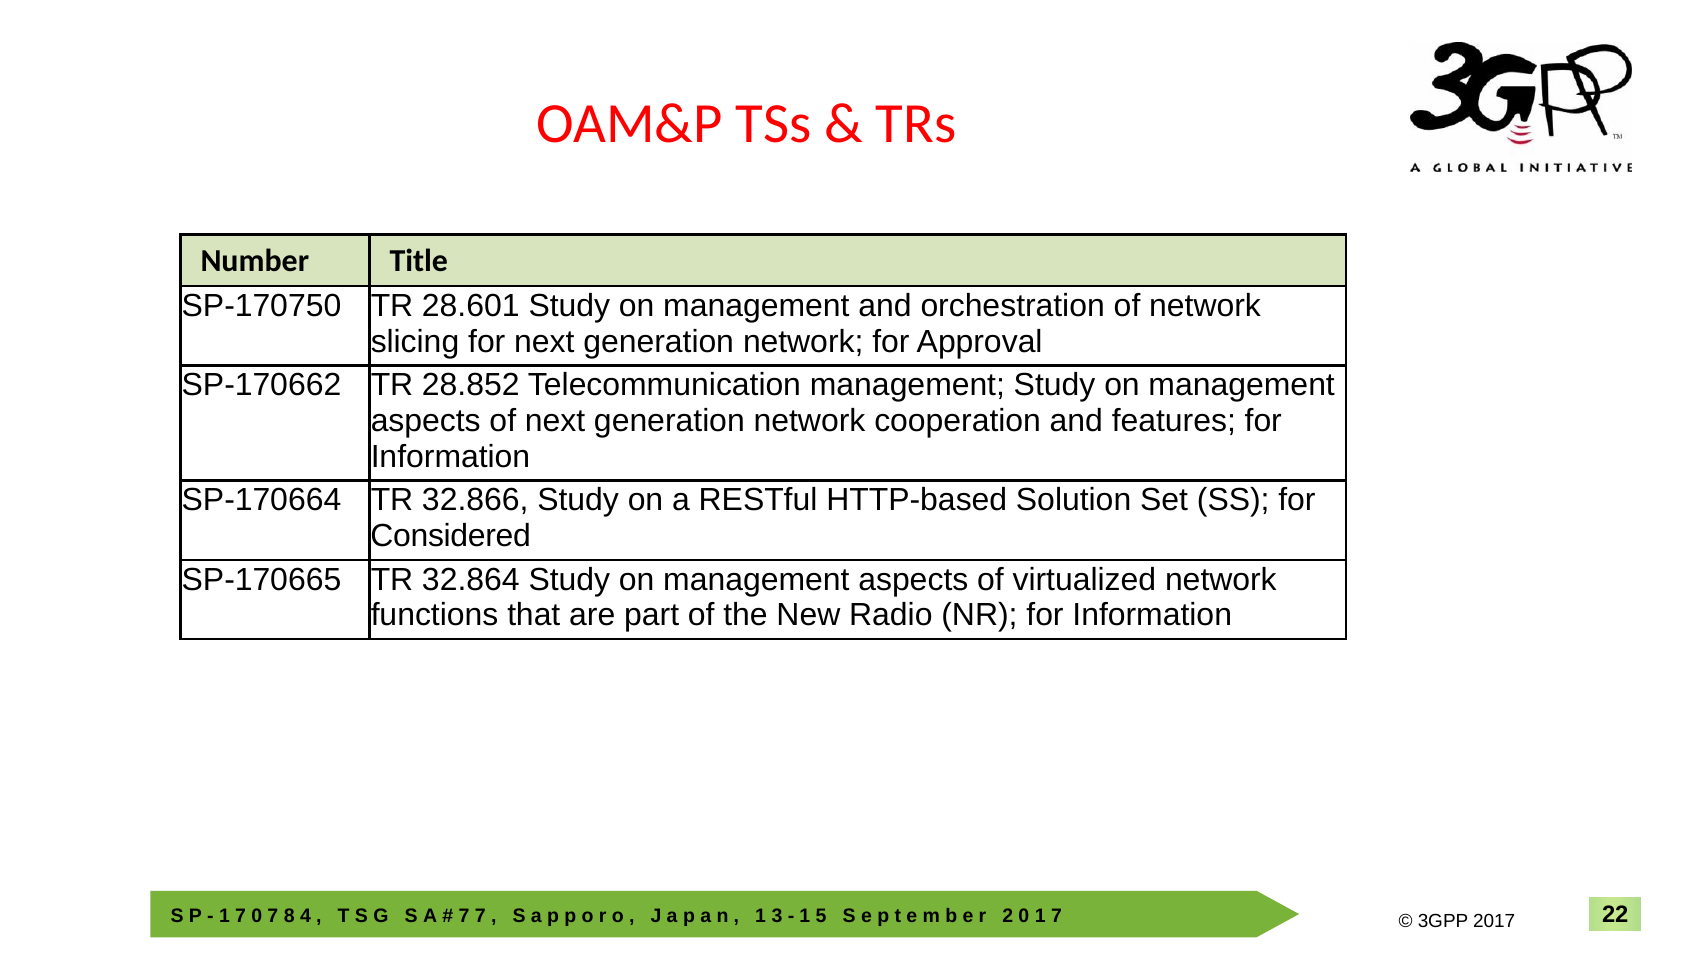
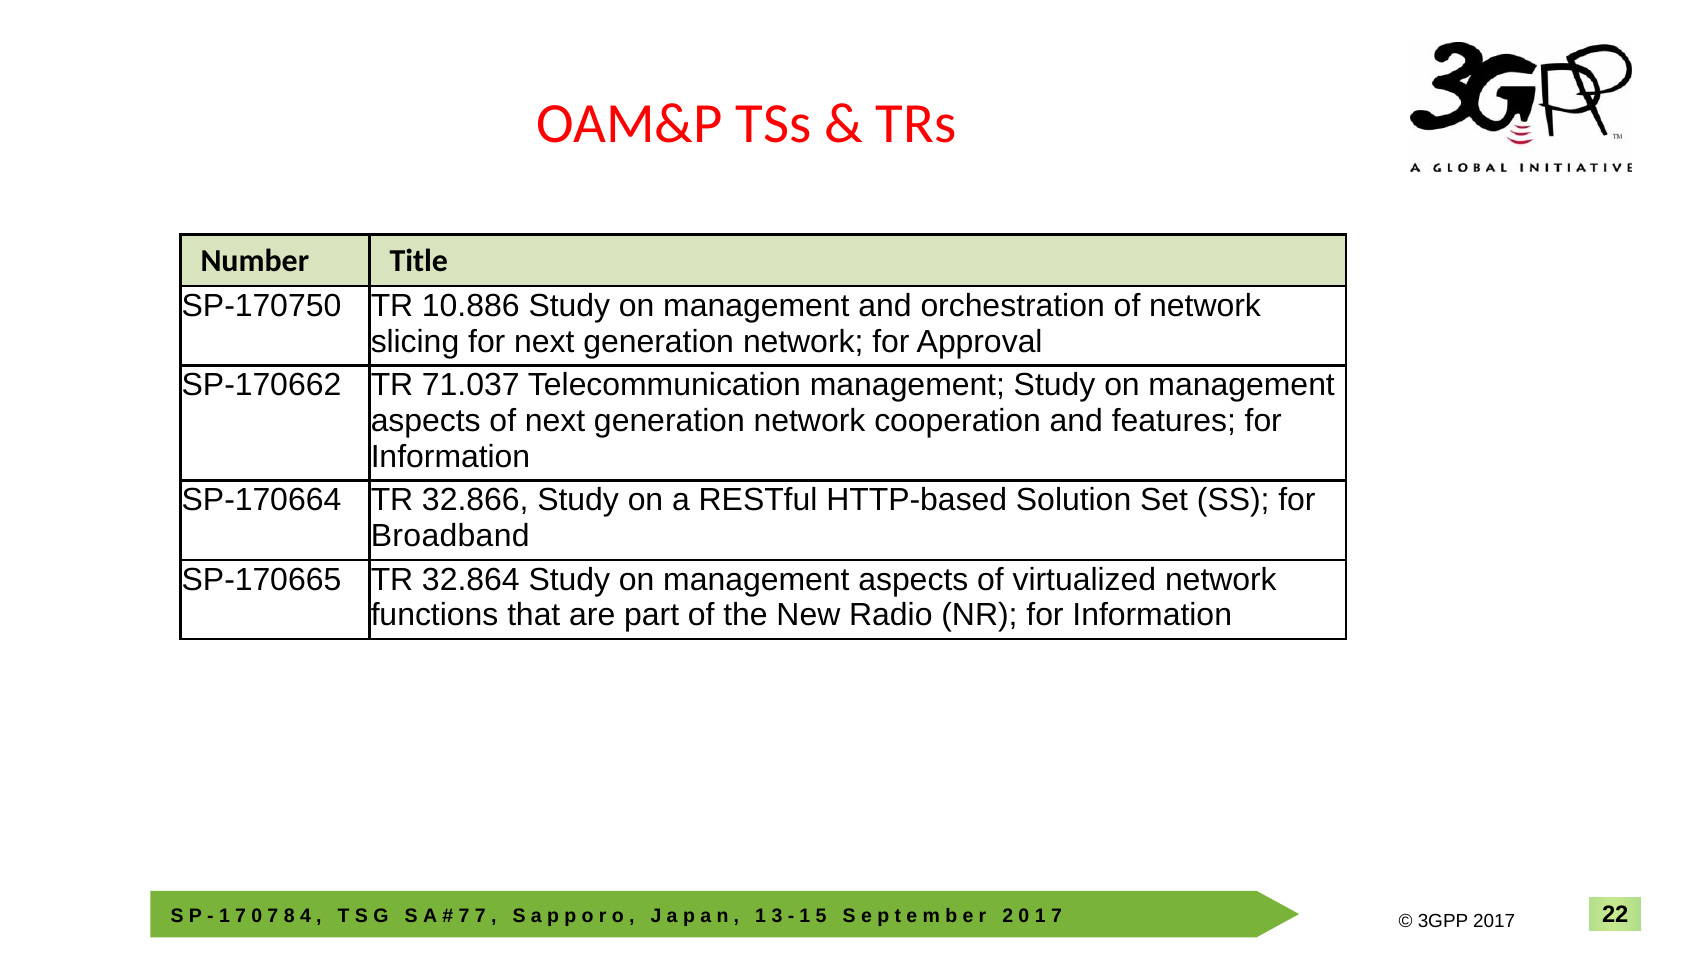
28.601: 28.601 -> 10.886
28.852: 28.852 -> 71.037
Considered: Considered -> Broadband
